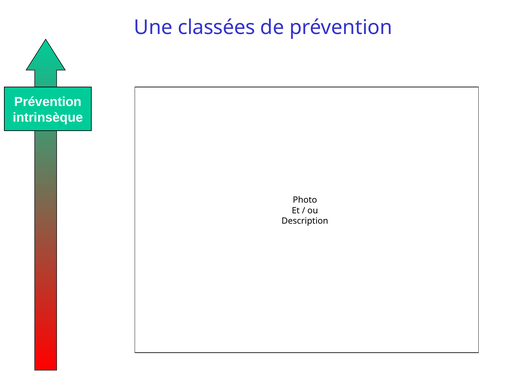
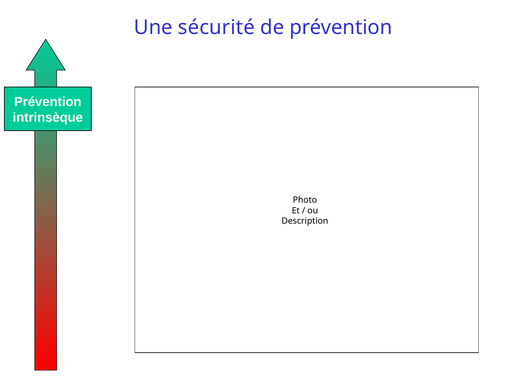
classées: classées -> sécurité
